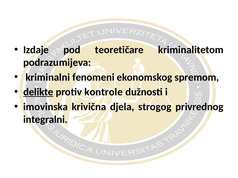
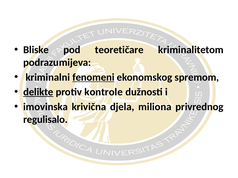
Izdaje: Izdaje -> Bliske
fenomeni underline: none -> present
strogog: strogog -> miliona
integralni: integralni -> regulisalo
